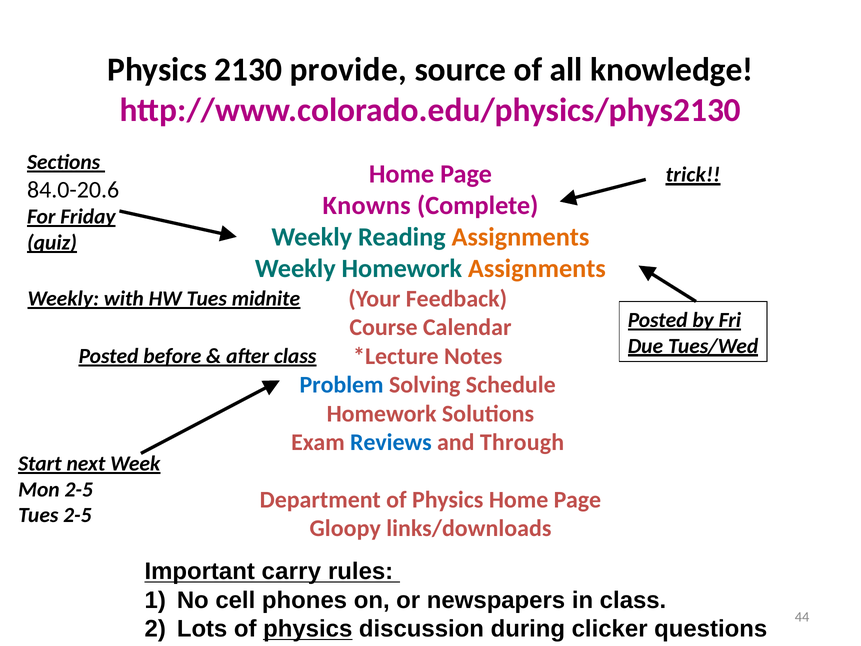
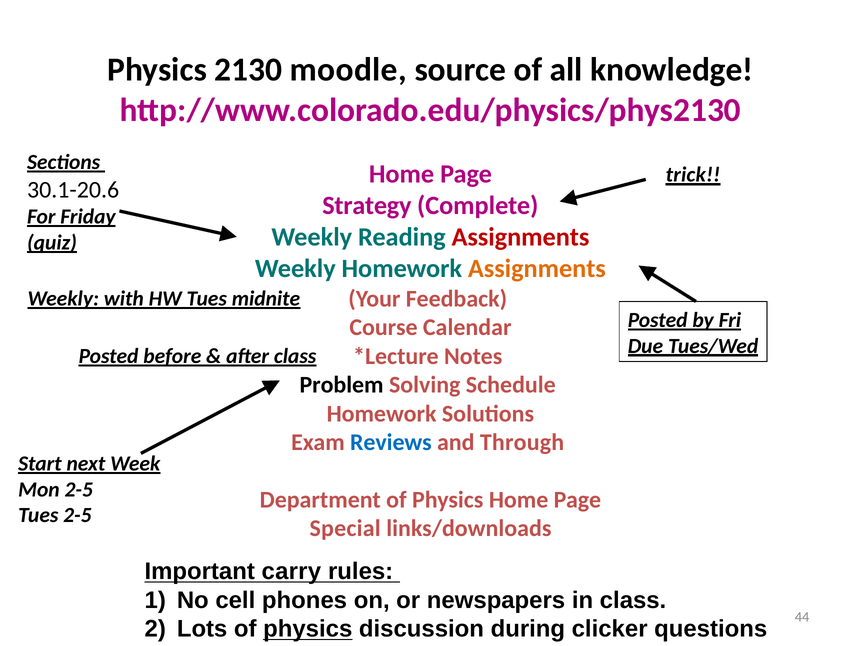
provide: provide -> moodle
84.0-20.6: 84.0-20.6 -> 30.1-20.6
Knowns: Knowns -> Strategy
Assignments at (520, 237) colour: orange -> red
Problem colour: blue -> black
Gloopy: Gloopy -> Special
